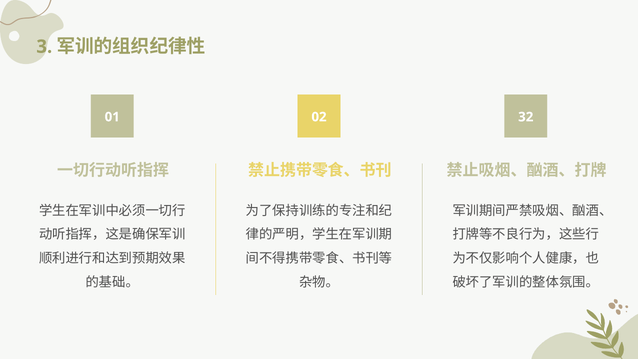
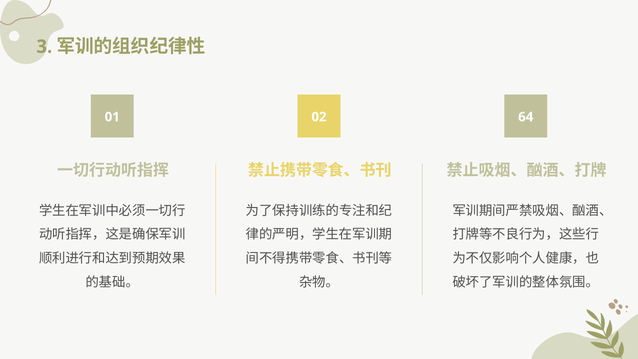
32: 32 -> 64
